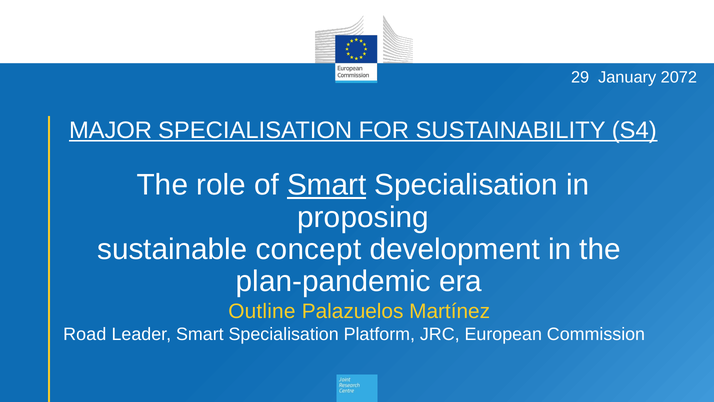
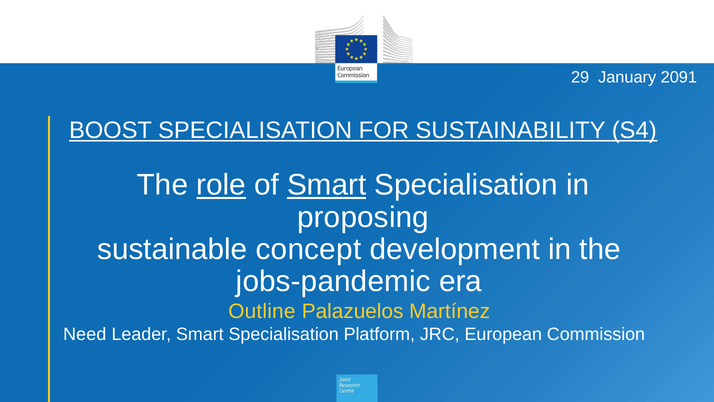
2072: 2072 -> 2091
MAJOR: MAJOR -> BOOST
role underline: none -> present
plan-pandemic: plan-pandemic -> jobs-pandemic
Road: Road -> Need
